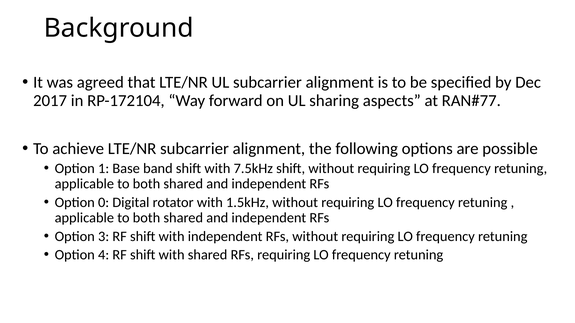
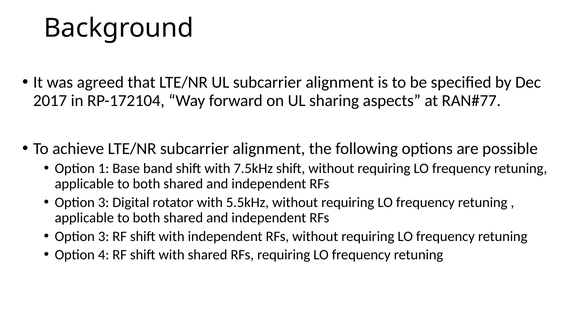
0 at (104, 203): 0 -> 3
1.5kHz: 1.5kHz -> 5.5kHz
